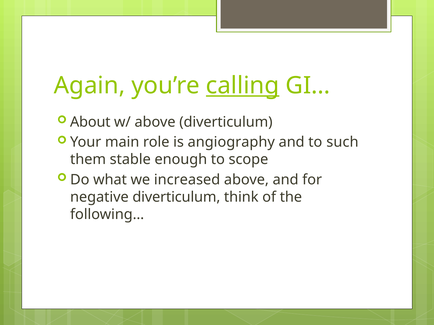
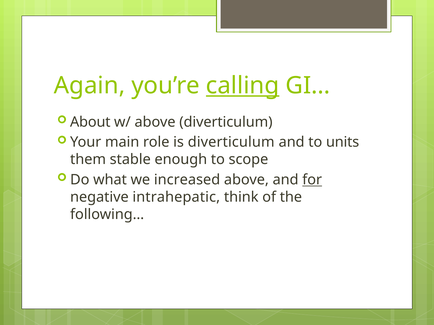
is angiography: angiography -> diverticulum
such: such -> units
for underline: none -> present
negative diverticulum: diverticulum -> intrahepatic
